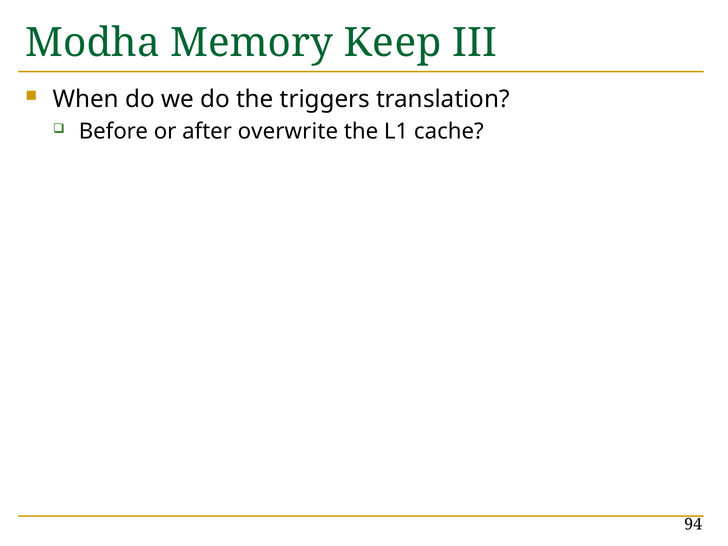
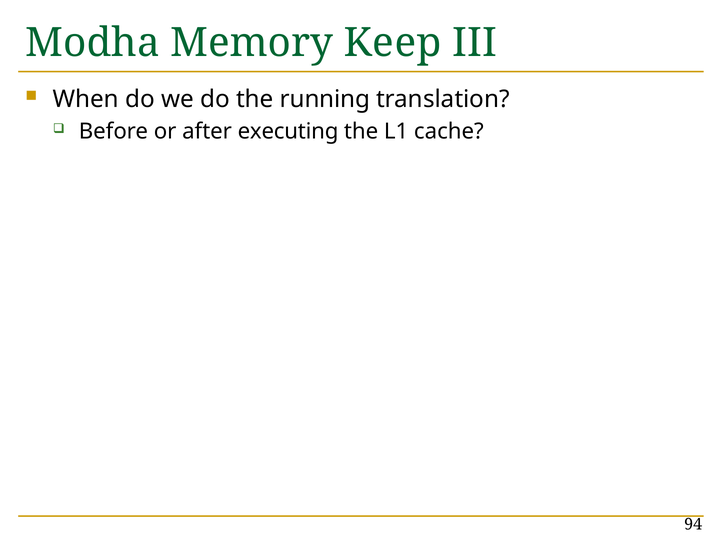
triggers: triggers -> running
overwrite: overwrite -> executing
